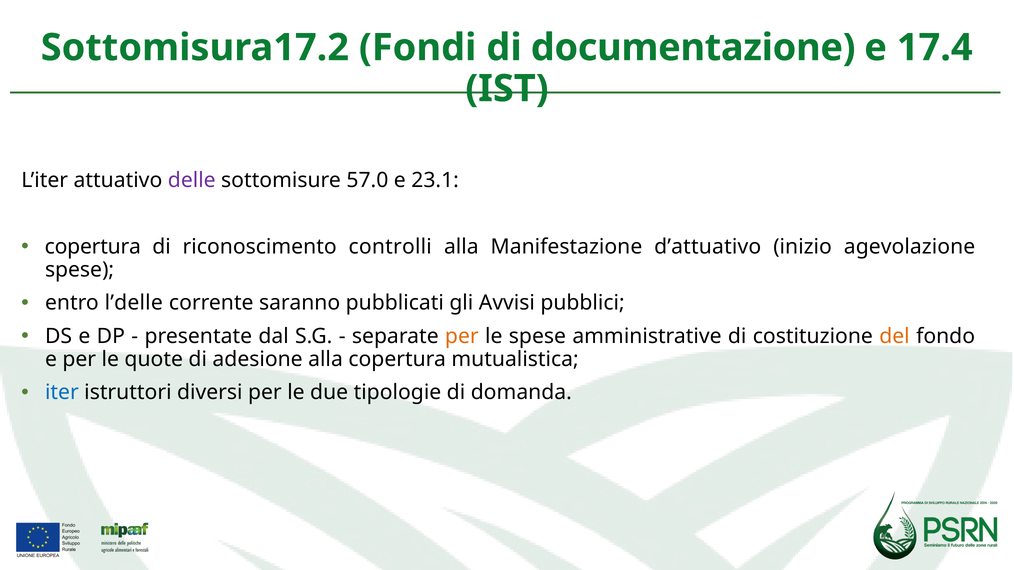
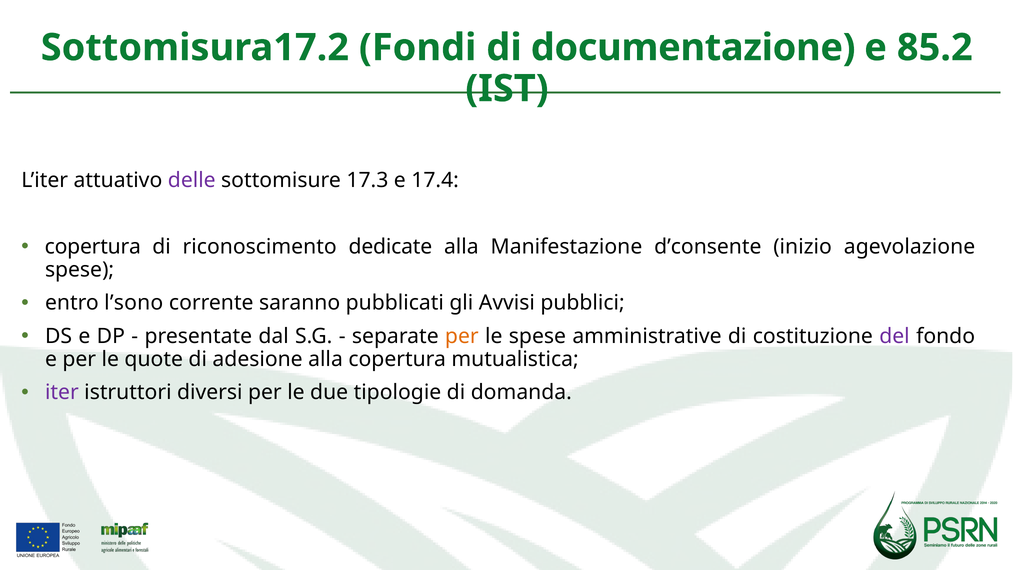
17.4: 17.4 -> 85.2
57.0: 57.0 -> 17.3
23.1: 23.1 -> 17.4
controlli: controlli -> dedicate
d’attuativo: d’attuativo -> d’consente
l’delle: l’delle -> l’sono
del colour: orange -> purple
iter colour: blue -> purple
